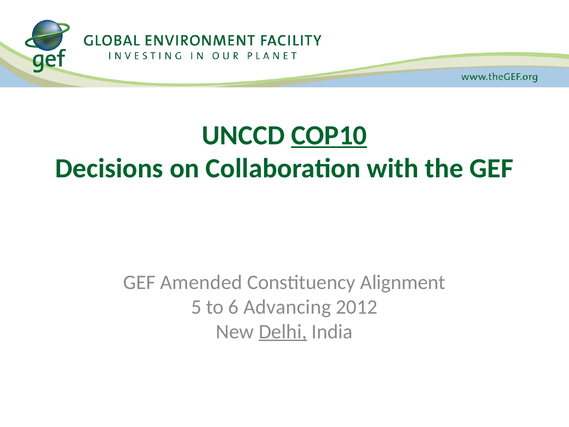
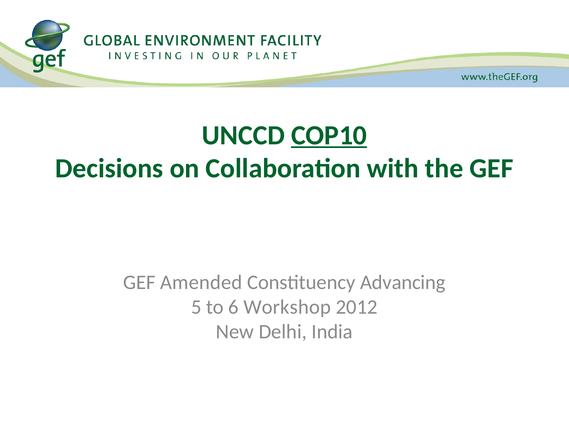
Alignment: Alignment -> Advancing
Advancing: Advancing -> Workshop
Delhi underline: present -> none
